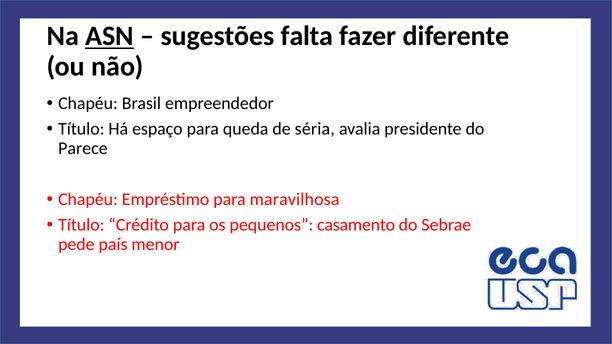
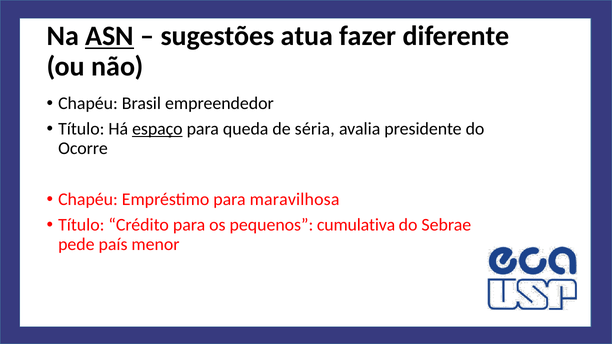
falta: falta -> atua
espaço underline: none -> present
Parece: Parece -> Ocorre
casamento: casamento -> cumulativa
